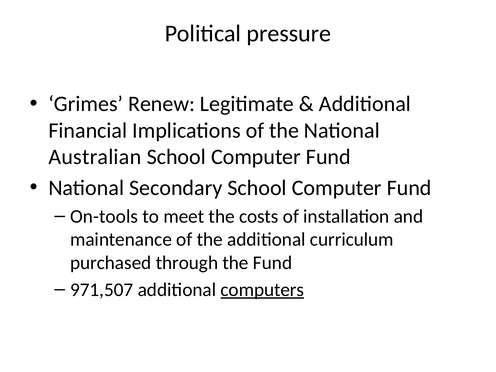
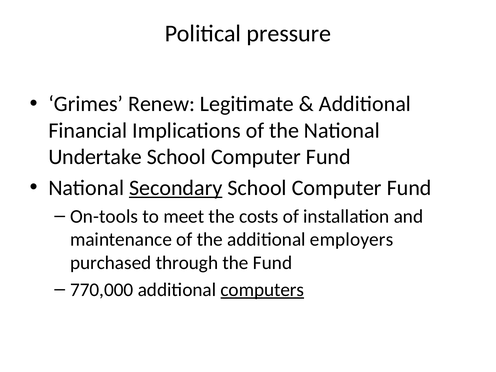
Australian: Australian -> Undertake
Secondary underline: none -> present
curriculum: curriculum -> employers
971,507: 971,507 -> 770,000
